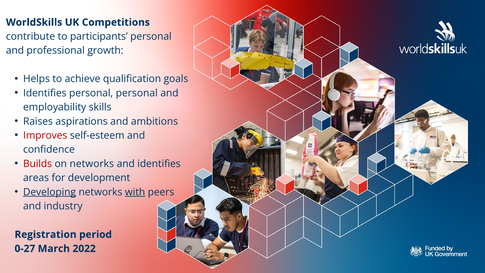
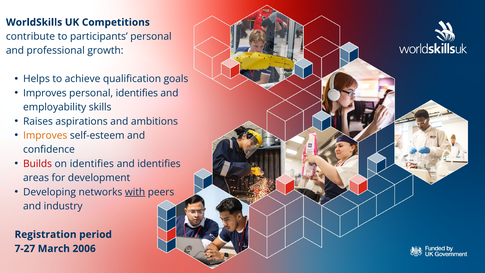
Identifies at (45, 93): Identifies -> Improves
personal personal: personal -> identifies
Improves at (45, 135) colour: red -> orange
on networks: networks -> identifies
Developing underline: present -> none
0-27: 0-27 -> 7-27
2022: 2022 -> 2006
